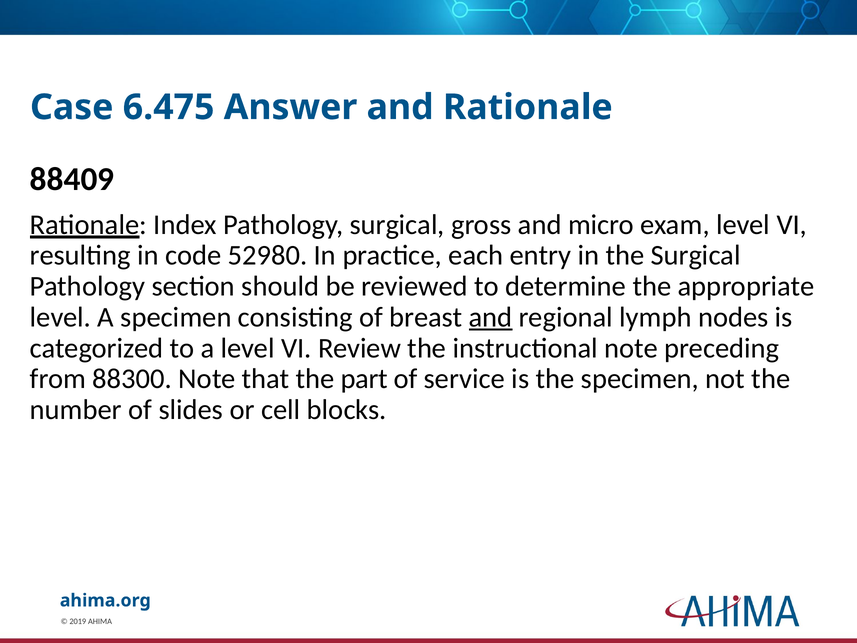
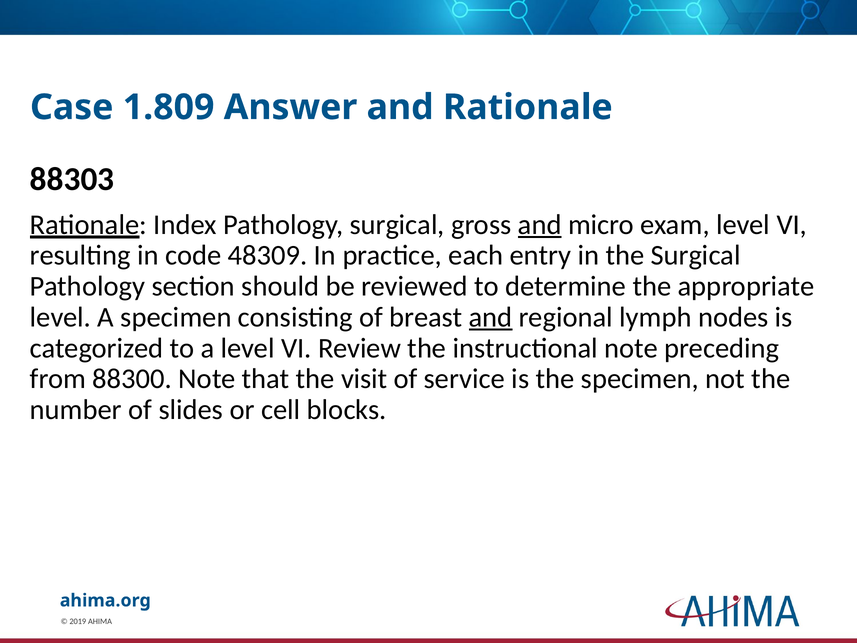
6.475: 6.475 -> 1.809
88409: 88409 -> 88303
and at (540, 225) underline: none -> present
52980: 52980 -> 48309
part: part -> visit
